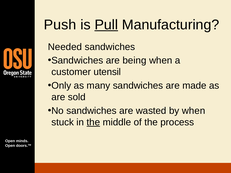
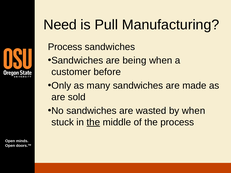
Push: Push -> Need
Pull underline: present -> none
Needed at (65, 47): Needed -> Process
utensil: utensil -> before
